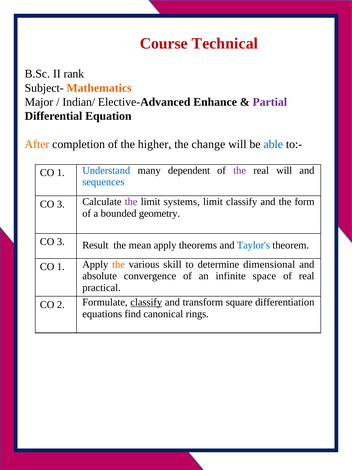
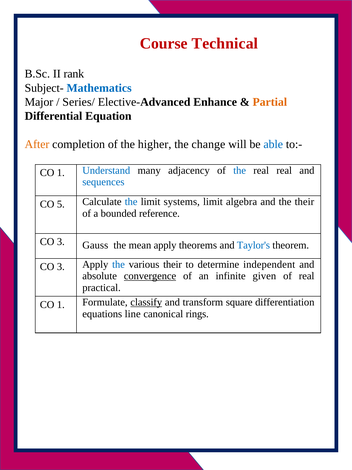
Mathematics colour: orange -> blue
Indian/: Indian/ -> Series/
Partial colour: purple -> orange
dependent: dependent -> adjacency
the at (240, 170) colour: purple -> blue
real will: will -> real
3 at (61, 204): 3 -> 5
the at (131, 201) colour: purple -> blue
limit classify: classify -> algebra
the form: form -> their
geometry: geometry -> reference
Result: Result -> Gauss
1 at (61, 266): 1 -> 3
the at (119, 264) colour: orange -> blue
various skill: skill -> their
dimensional: dimensional -> independent
convergence underline: none -> present
space: space -> given
2 at (61, 304): 2 -> 1
find: find -> line
